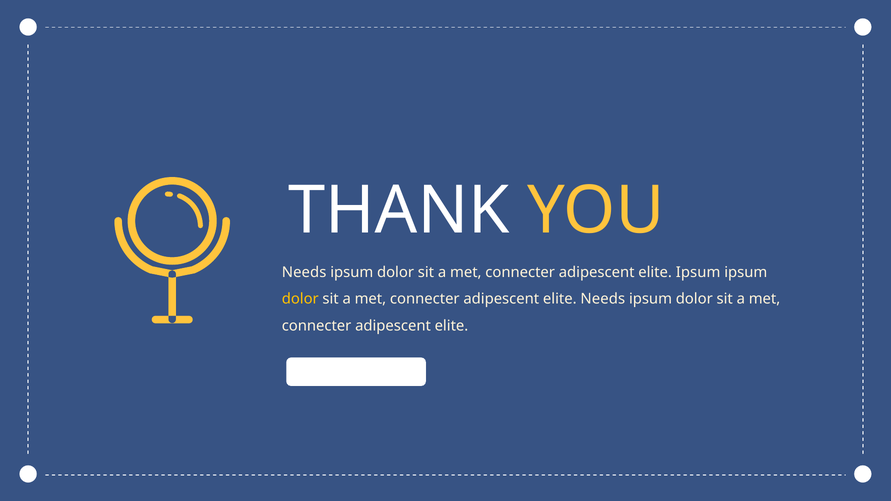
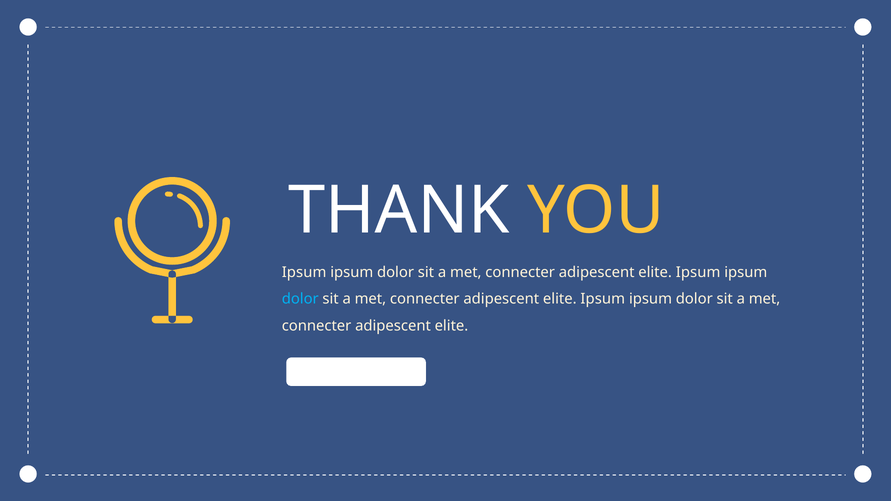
Needs at (304, 272): Needs -> Ipsum
dolor at (300, 299) colour: yellow -> light blue
Needs at (603, 299): Needs -> Ipsum
